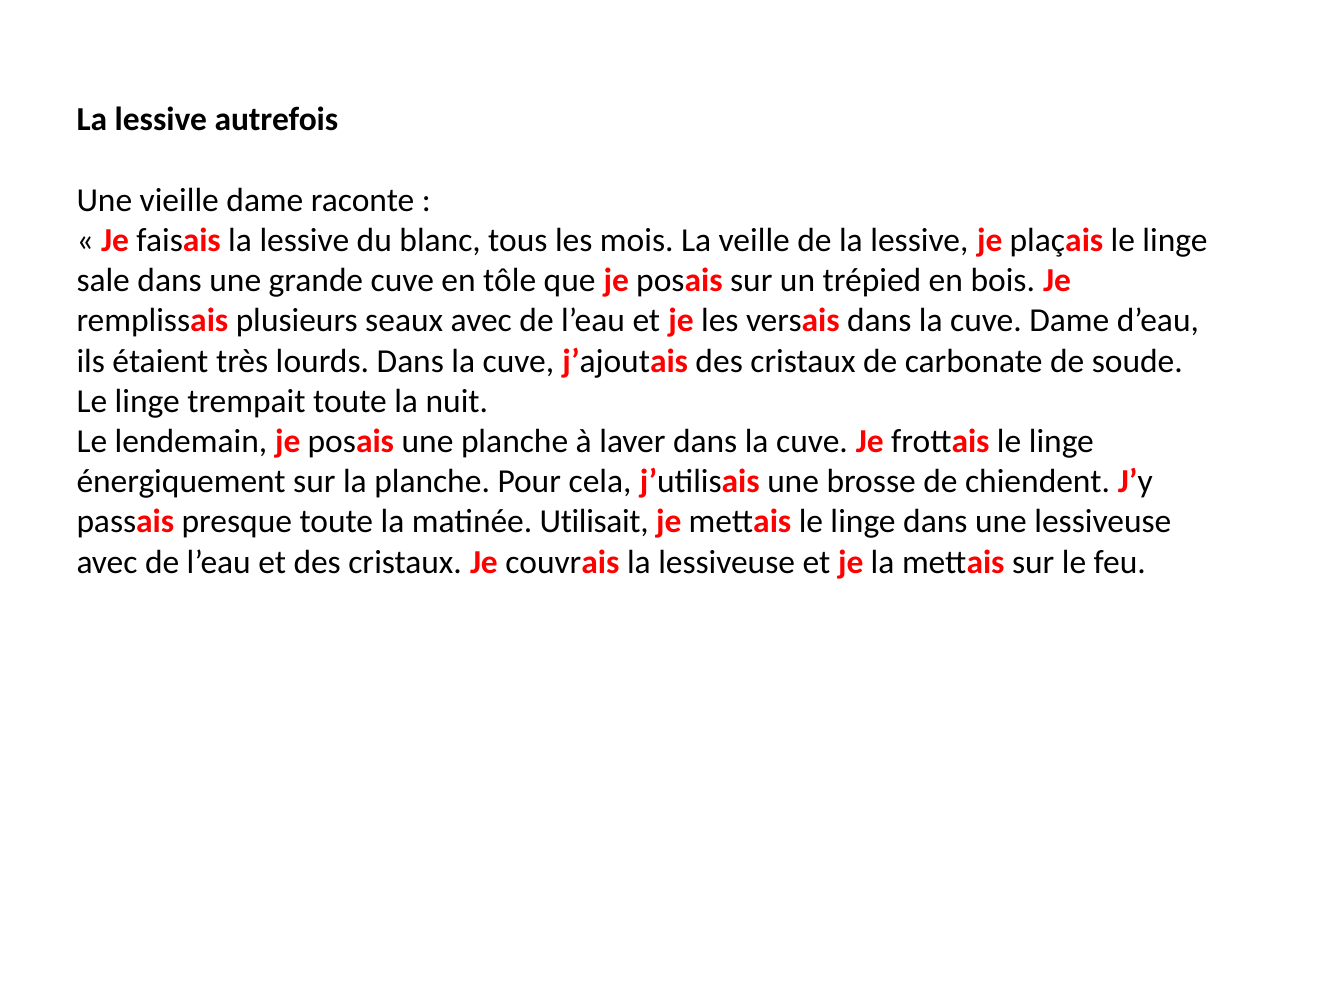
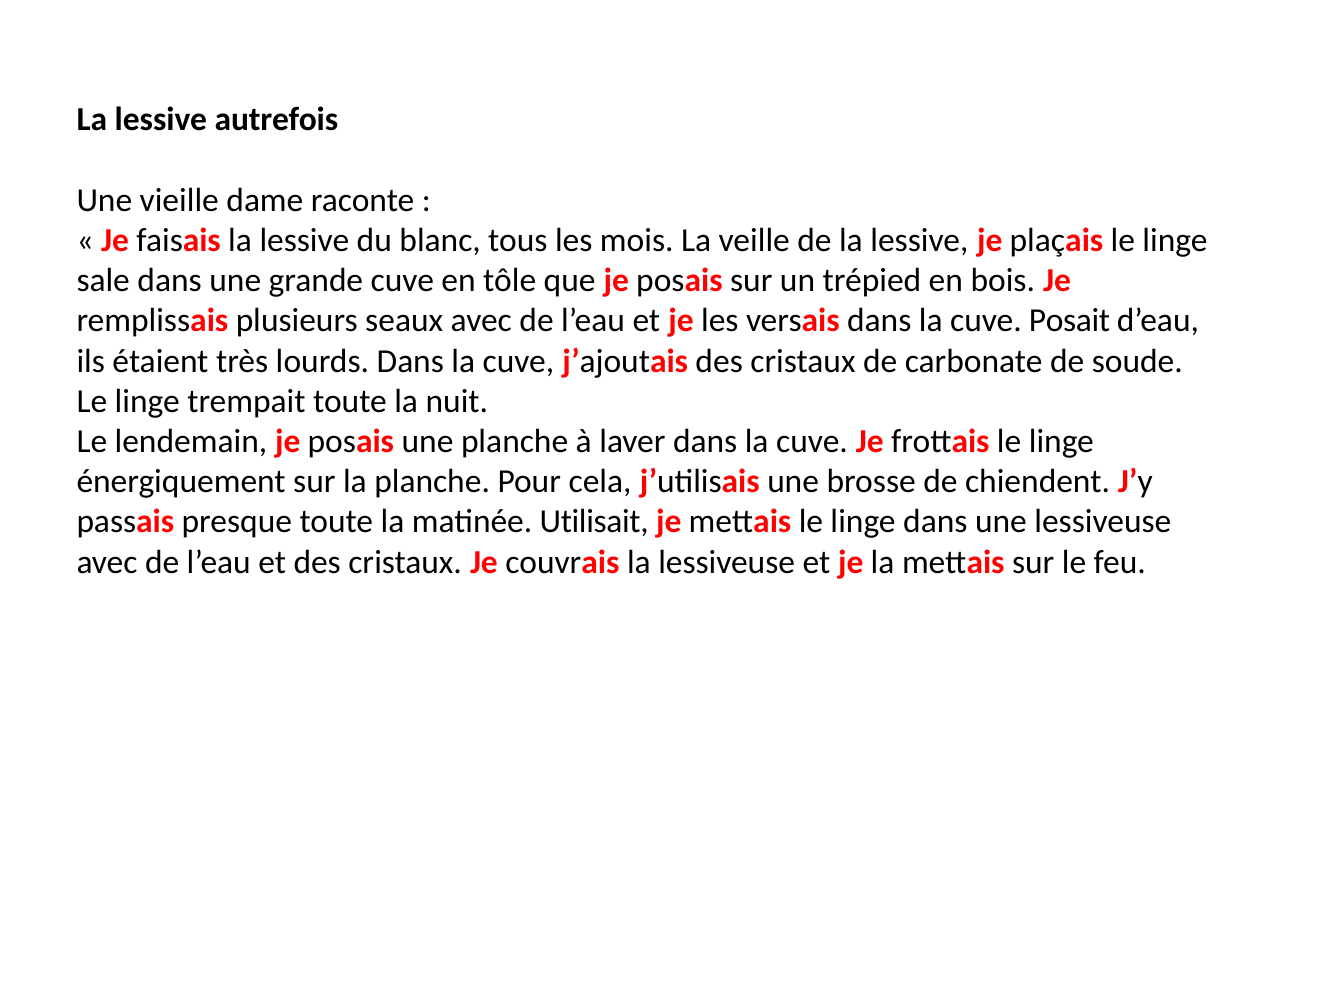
cuve Dame: Dame -> Posait
